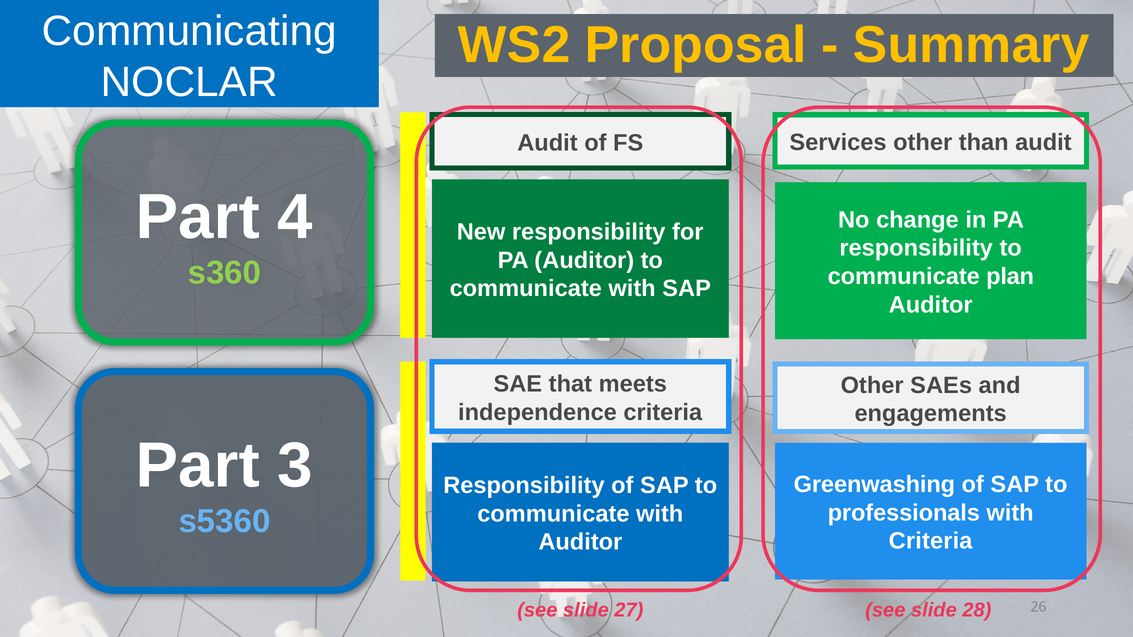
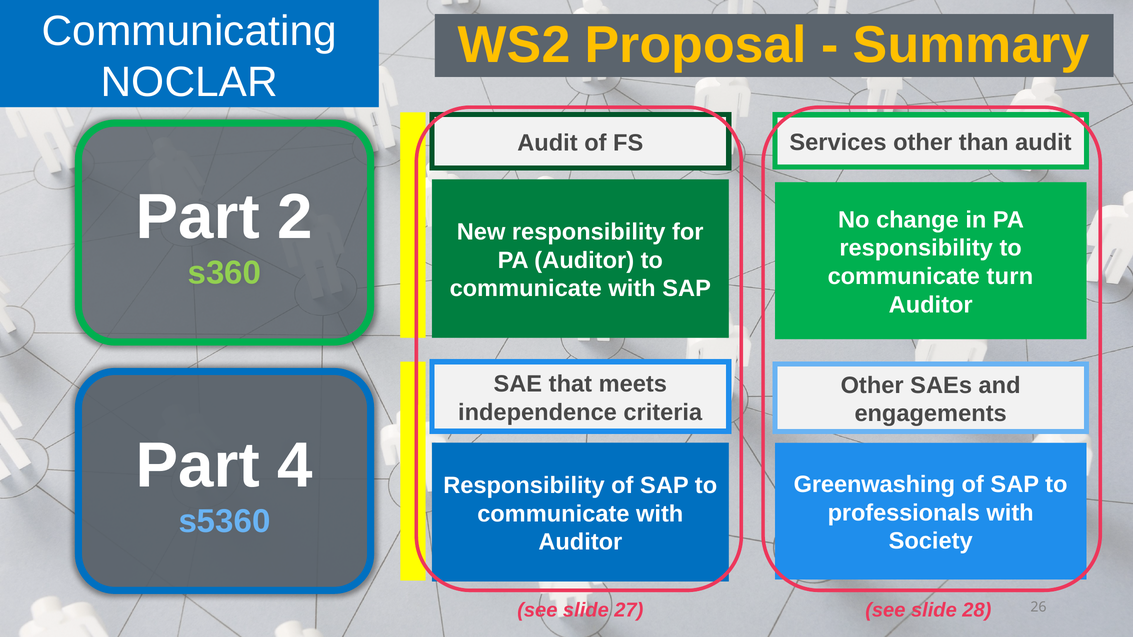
4: 4 -> 2
plan: plan -> turn
3: 3 -> 4
Criteria at (931, 541): Criteria -> Society
